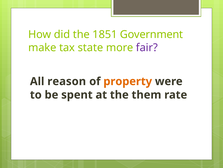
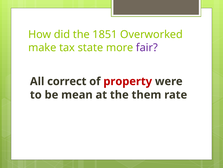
Government: Government -> Overworked
reason: reason -> correct
property colour: orange -> red
spent: spent -> mean
